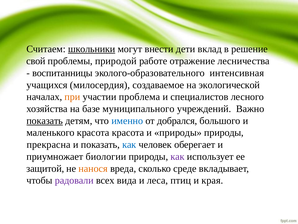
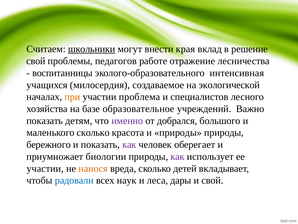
дети: дети -> края
природой: природой -> педагогов
муниципального: муниципального -> образовательное
показать at (45, 120) underline: present -> none
именно colour: blue -> purple
маленького красота: красота -> сколько
прекрасна: прекрасна -> бережного
как at (129, 144) colour: blue -> purple
защитой at (45, 168): защитой -> участии
среде: среде -> детей
радовали colour: purple -> blue
вида: вида -> наук
птиц: птиц -> дары
и края: края -> свой
